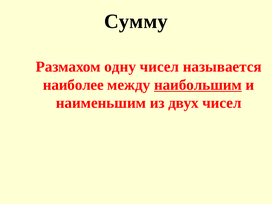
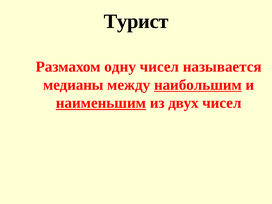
Сумму: Сумму -> Турист
наиболее: наиболее -> медианы
наименьшим underline: none -> present
